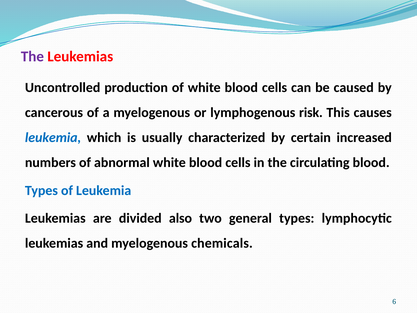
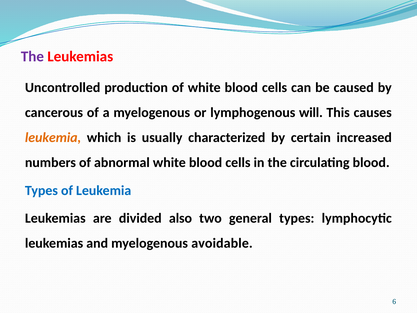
risk: risk -> will
leukemia at (53, 137) colour: blue -> orange
chemicals: chemicals -> avoidable
